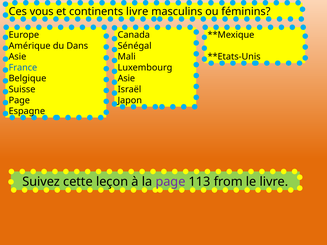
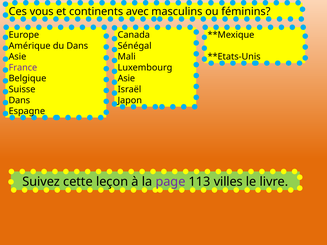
continents livre: livre -> avec
France colour: blue -> purple
Page at (19, 100): Page -> Dans
from: from -> villes
